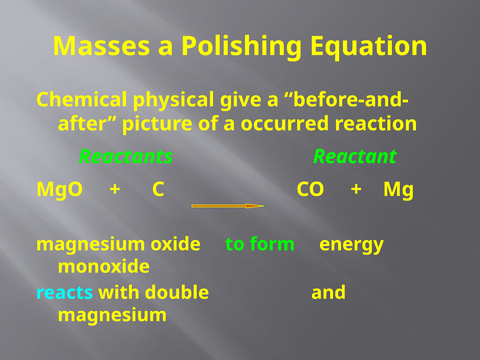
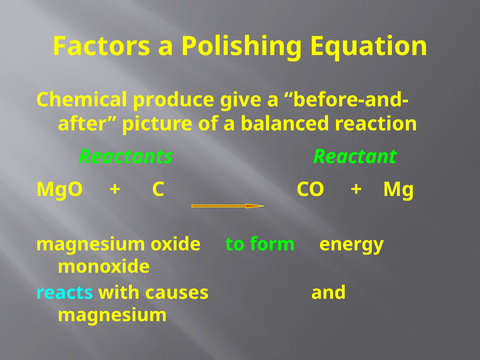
Masses: Masses -> Factors
physical: physical -> produce
occurred: occurred -> balanced
double: double -> causes
